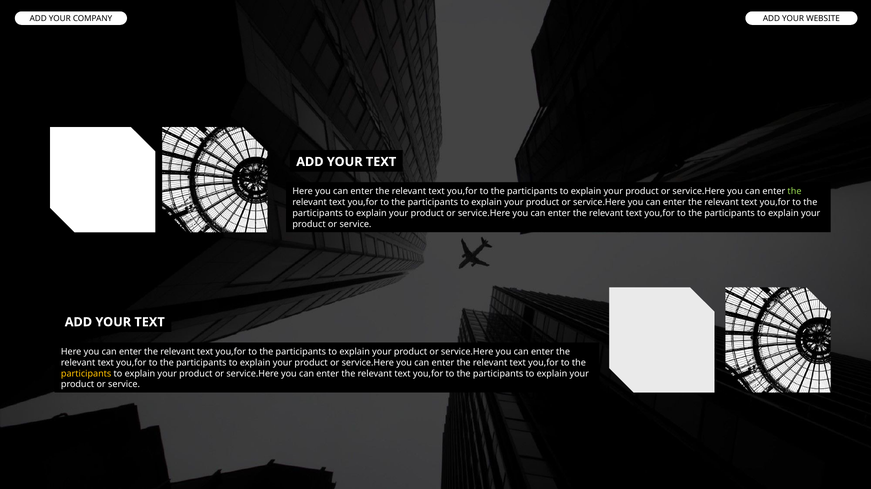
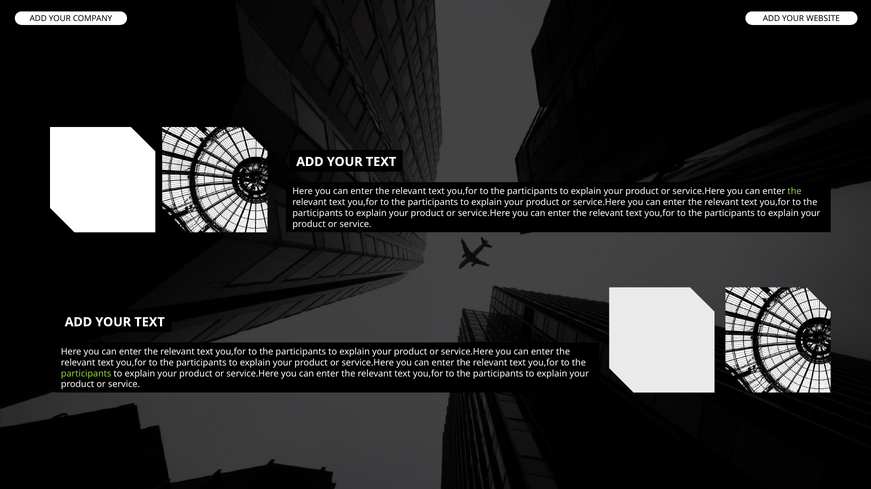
participants at (86, 374) colour: yellow -> light green
